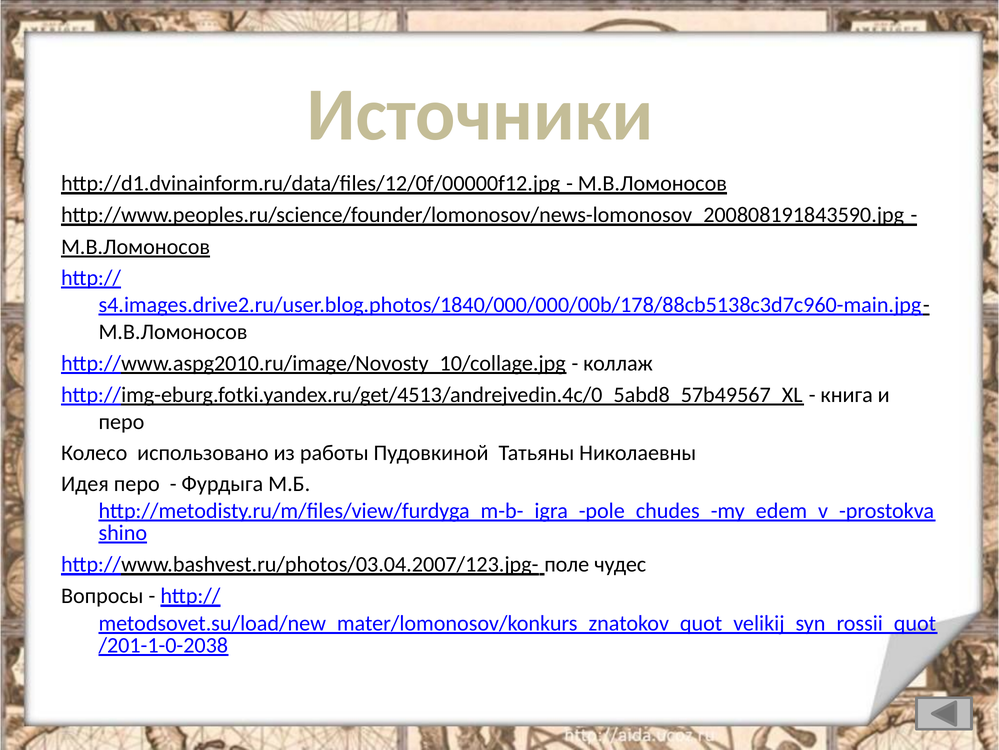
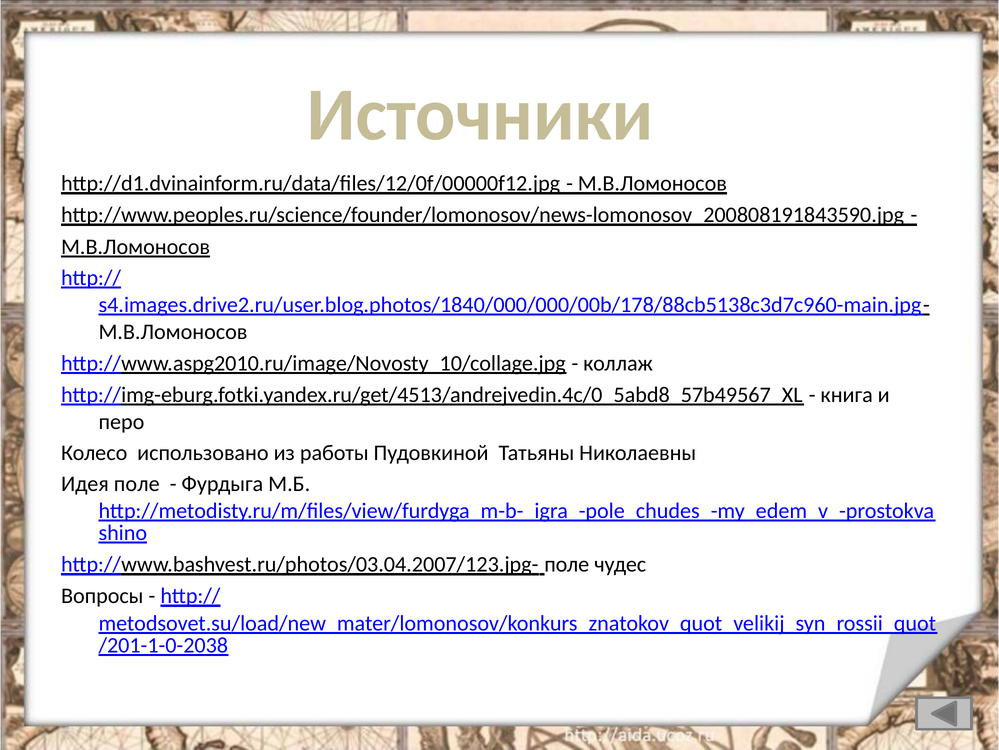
Идея перо: перо -> поле
